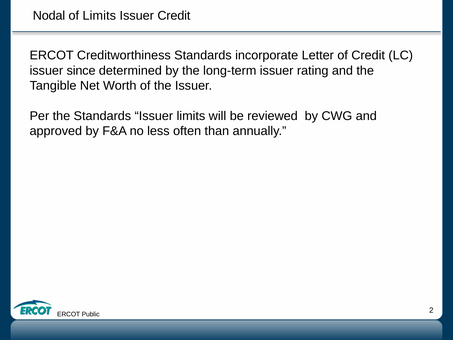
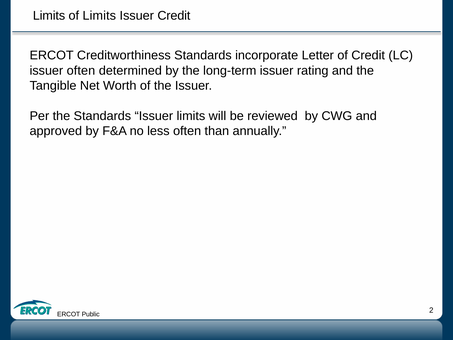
Nodal at (49, 16): Nodal -> Limits
issuer since: since -> often
